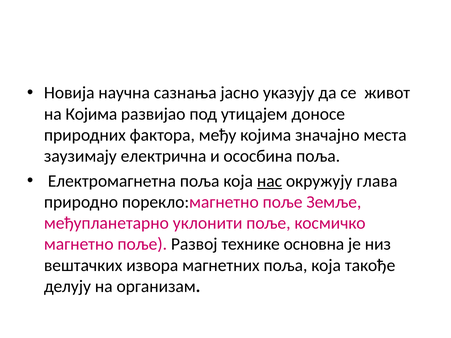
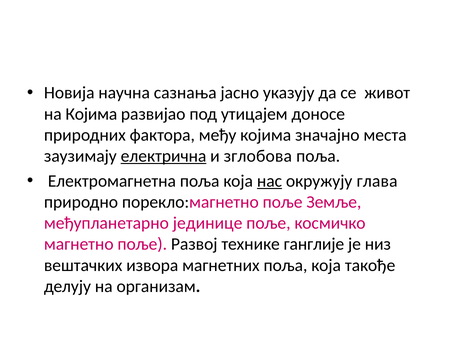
електрична underline: none -> present
ососбина: ососбина -> зглобова
уклонити: уклонити -> јединице
основна: основна -> ганглије
